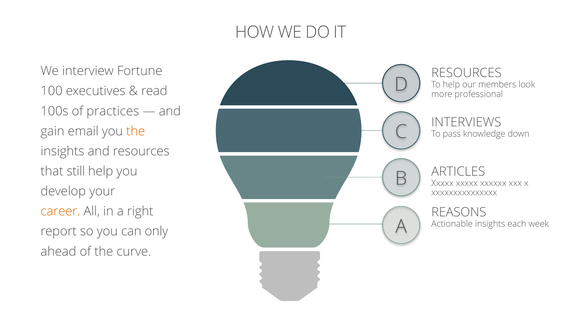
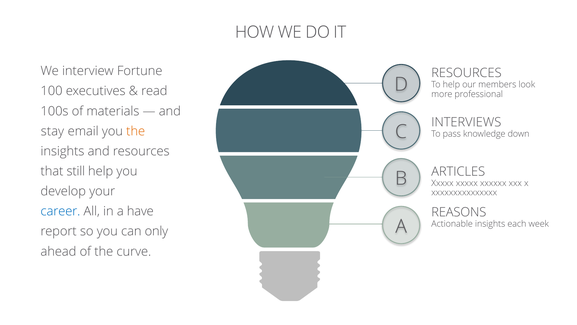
practices: practices -> materials
gain: gain -> stay
career colour: orange -> blue
right: right -> have
